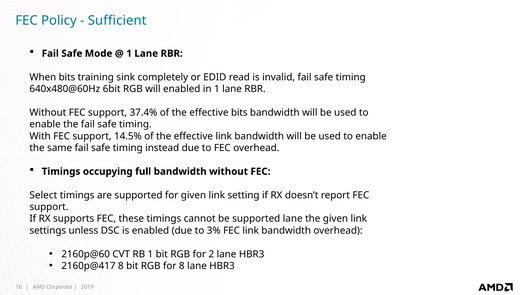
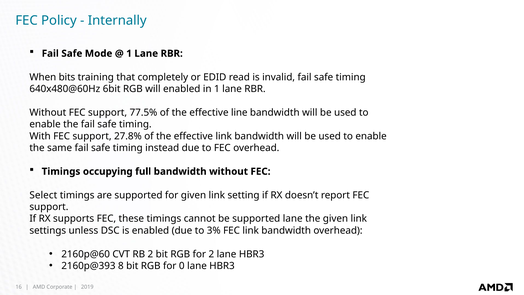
Sufficient: Sufficient -> Internally
sink: sink -> that
37.4%: 37.4% -> 77.5%
effective bits: bits -> line
14.5%: 14.5% -> 27.8%
RB 1: 1 -> 2
2160p@417: 2160p@417 -> 2160p@393
for 8: 8 -> 0
